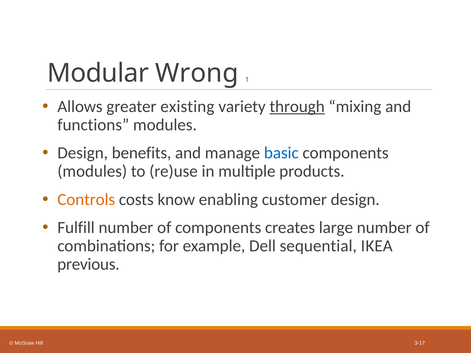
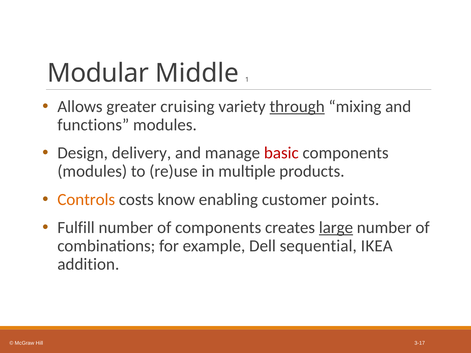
Wrong: Wrong -> Middle
existing: existing -> cruising
benefits: benefits -> delivery
basic colour: blue -> red
customer design: design -> points
large underline: none -> present
previous: previous -> addition
